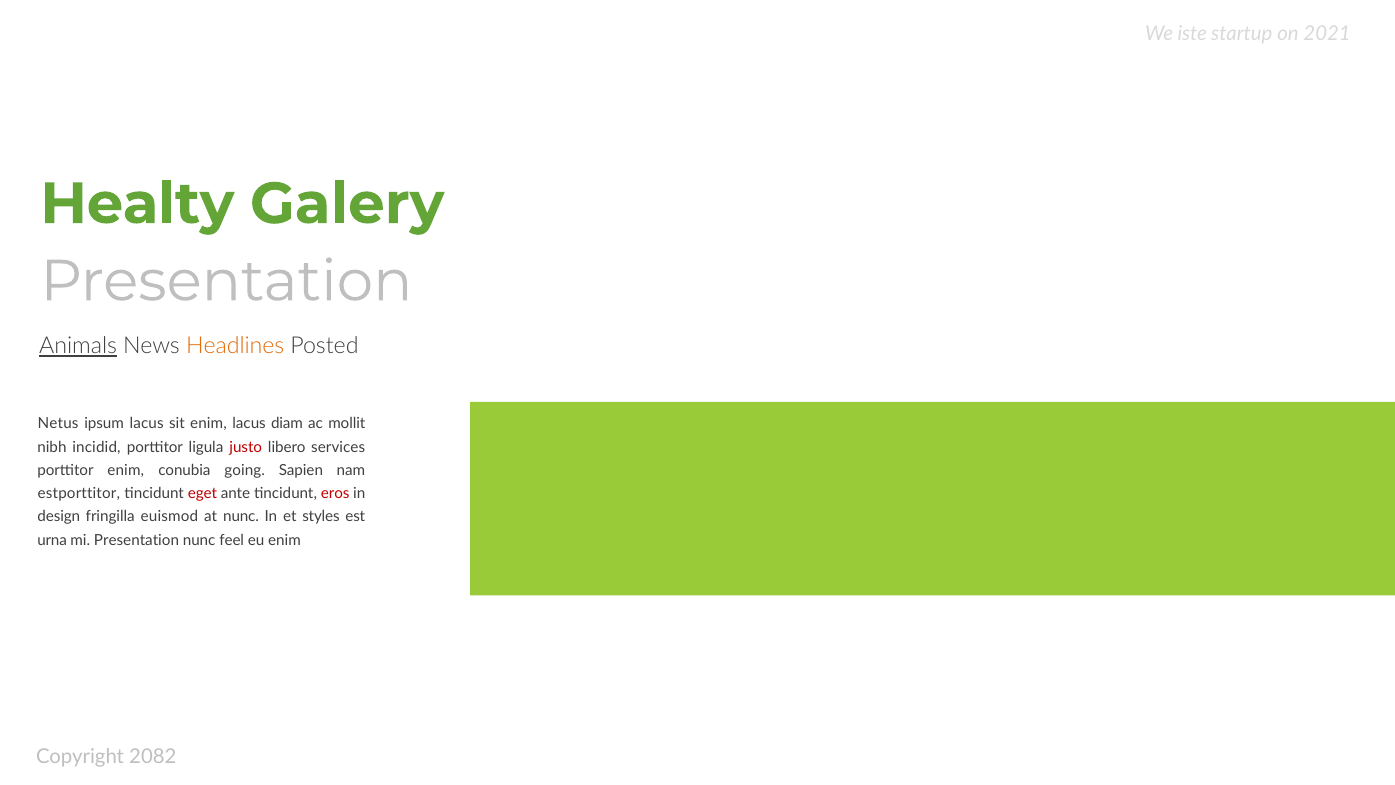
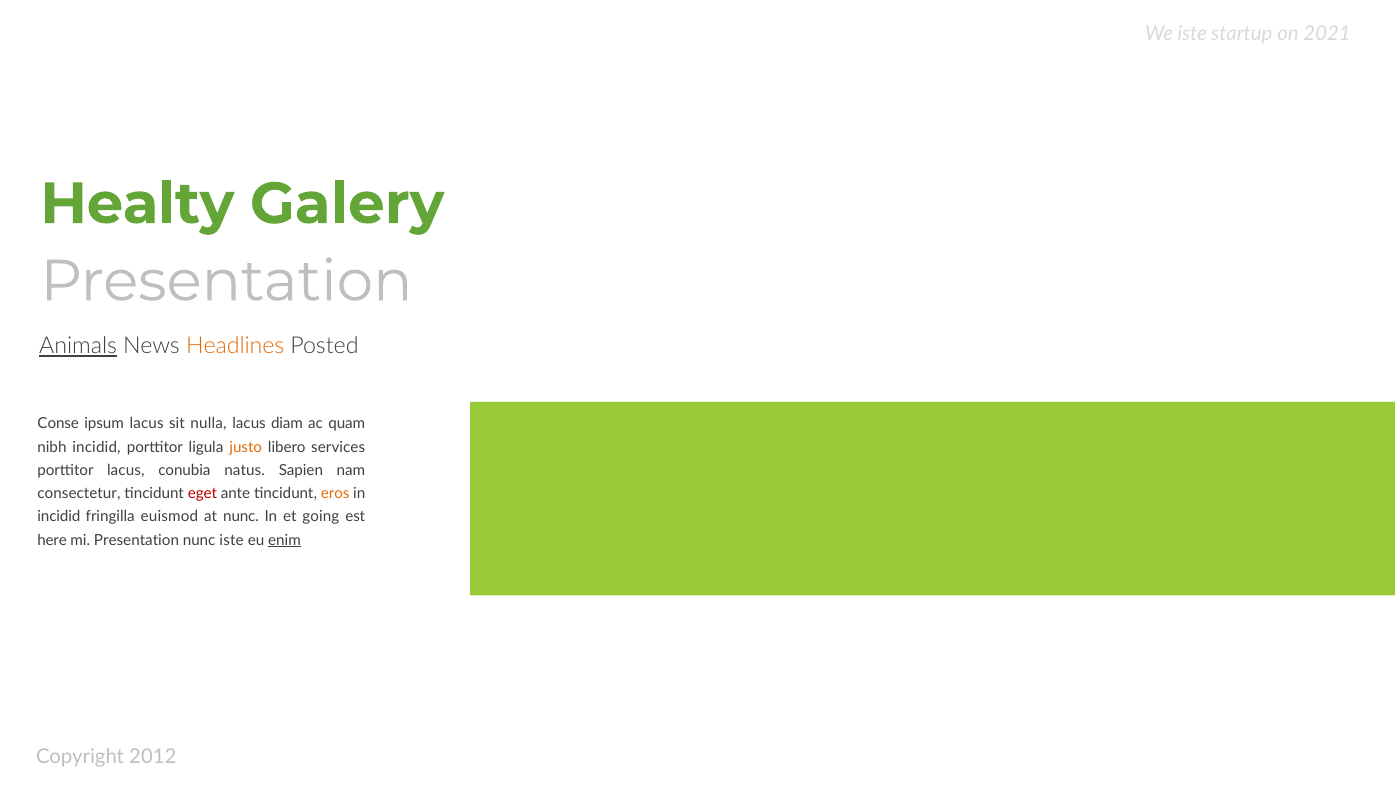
Netus: Netus -> Conse
sit enim: enim -> nulla
mollit: mollit -> quam
justo colour: red -> orange
porttitor enim: enim -> lacus
going: going -> natus
estporttitor: estporttitor -> consectetur
eros colour: red -> orange
design at (59, 517): design -> incidid
styles: styles -> going
urna: urna -> here
nunc feel: feel -> iste
enim at (284, 540) underline: none -> present
2082: 2082 -> 2012
